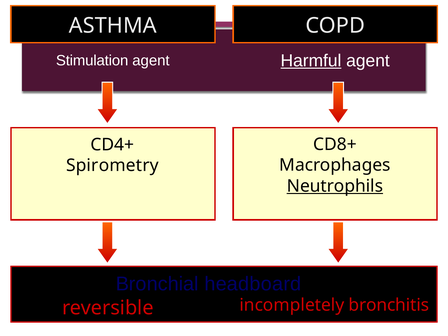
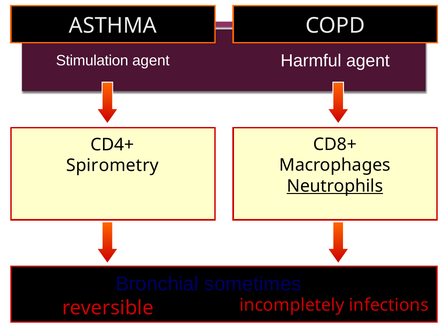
Harmful underline: present -> none
headboard: headboard -> sometimes
bronchitis: bronchitis -> infections
